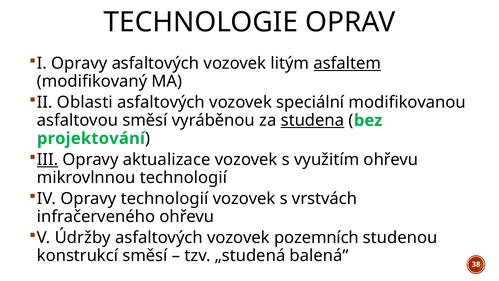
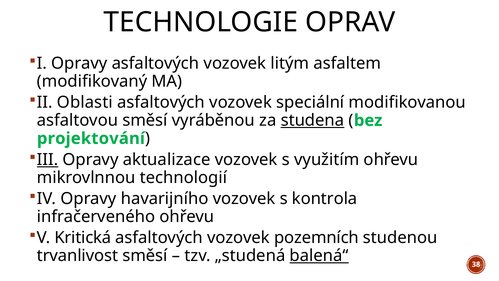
asfaltem underline: present -> none
Opravy technologií: technologií -> havarijního
vrstvách: vrstvách -> kontrola
Údržby: Údržby -> Kritická
konstrukcí: konstrukcí -> trvanlivost
balená“ underline: none -> present
